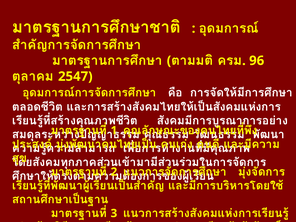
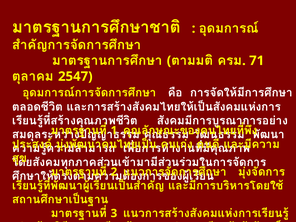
96: 96 -> 71
